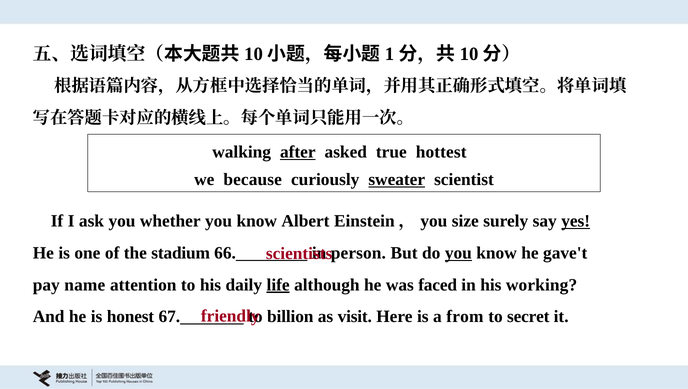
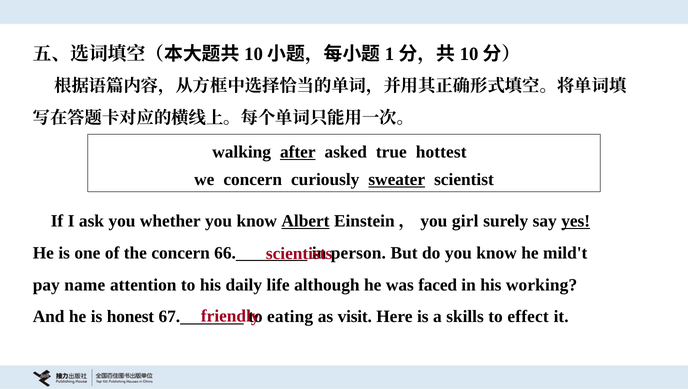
we because: because -> concern
Albert underline: none -> present
size: size -> girl
the stadium: stadium -> concern
you at (458, 253) underline: present -> none
gave't: gave't -> mild't
life underline: present -> none
billion: billion -> eating
from: from -> skills
secret: secret -> effect
